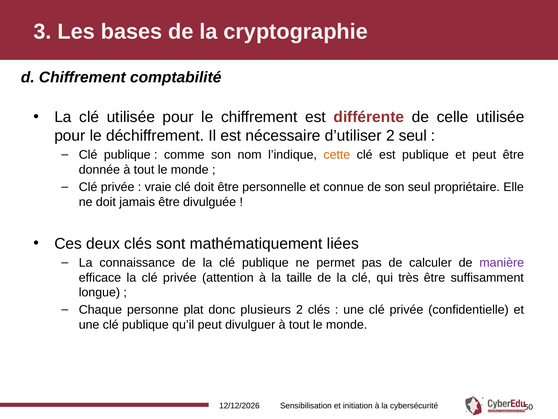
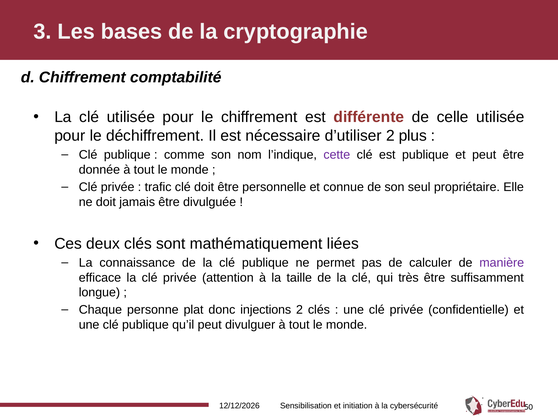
2 seul: seul -> plus
cette colour: orange -> purple
vraie: vraie -> trafic
plusieurs: plusieurs -> injections
